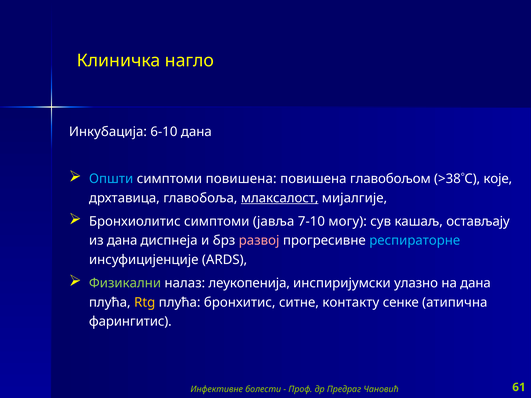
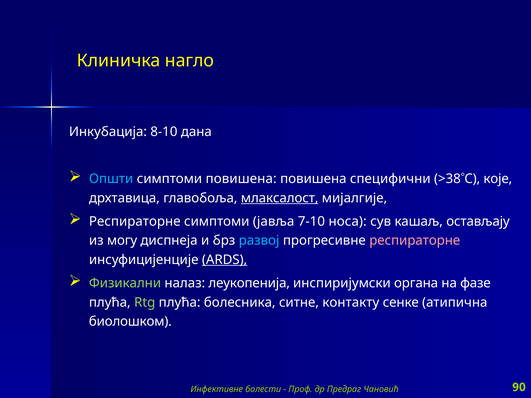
6-10: 6-10 -> 8-10
главобољом: главобољом -> специфични
Бронхиолитис at (135, 222): Бронхиолитис -> Респираторне
могу: могу -> носа
из дана: дана -> могу
развој colour: pink -> light blue
респираторне at (415, 241) colour: light blue -> pink
ARDS underline: none -> present
улазно: улазно -> органа
на дана: дана -> фазе
Rtg colour: yellow -> light green
бронхитис: бронхитис -> болесника
фарингитис: фарингитис -> биолошком
61: 61 -> 90
